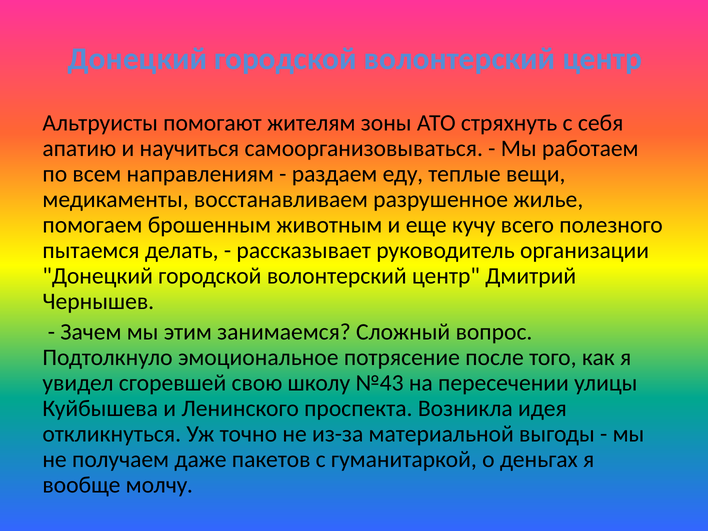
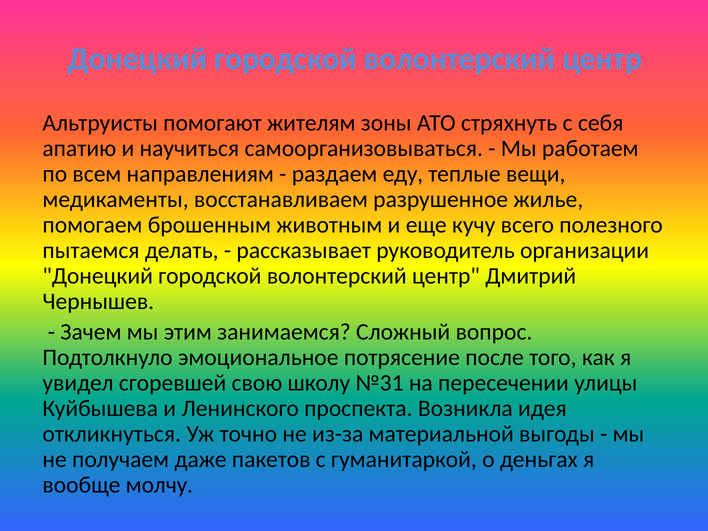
№43: №43 -> №31
